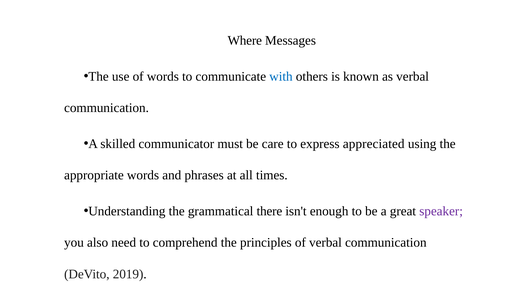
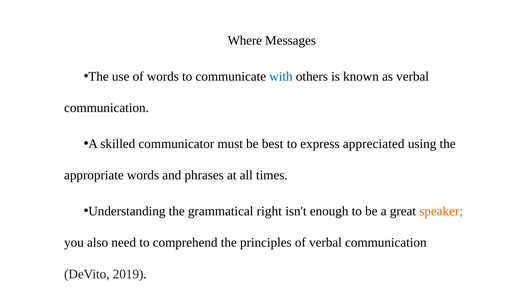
care: care -> best
there: there -> right
speaker colour: purple -> orange
